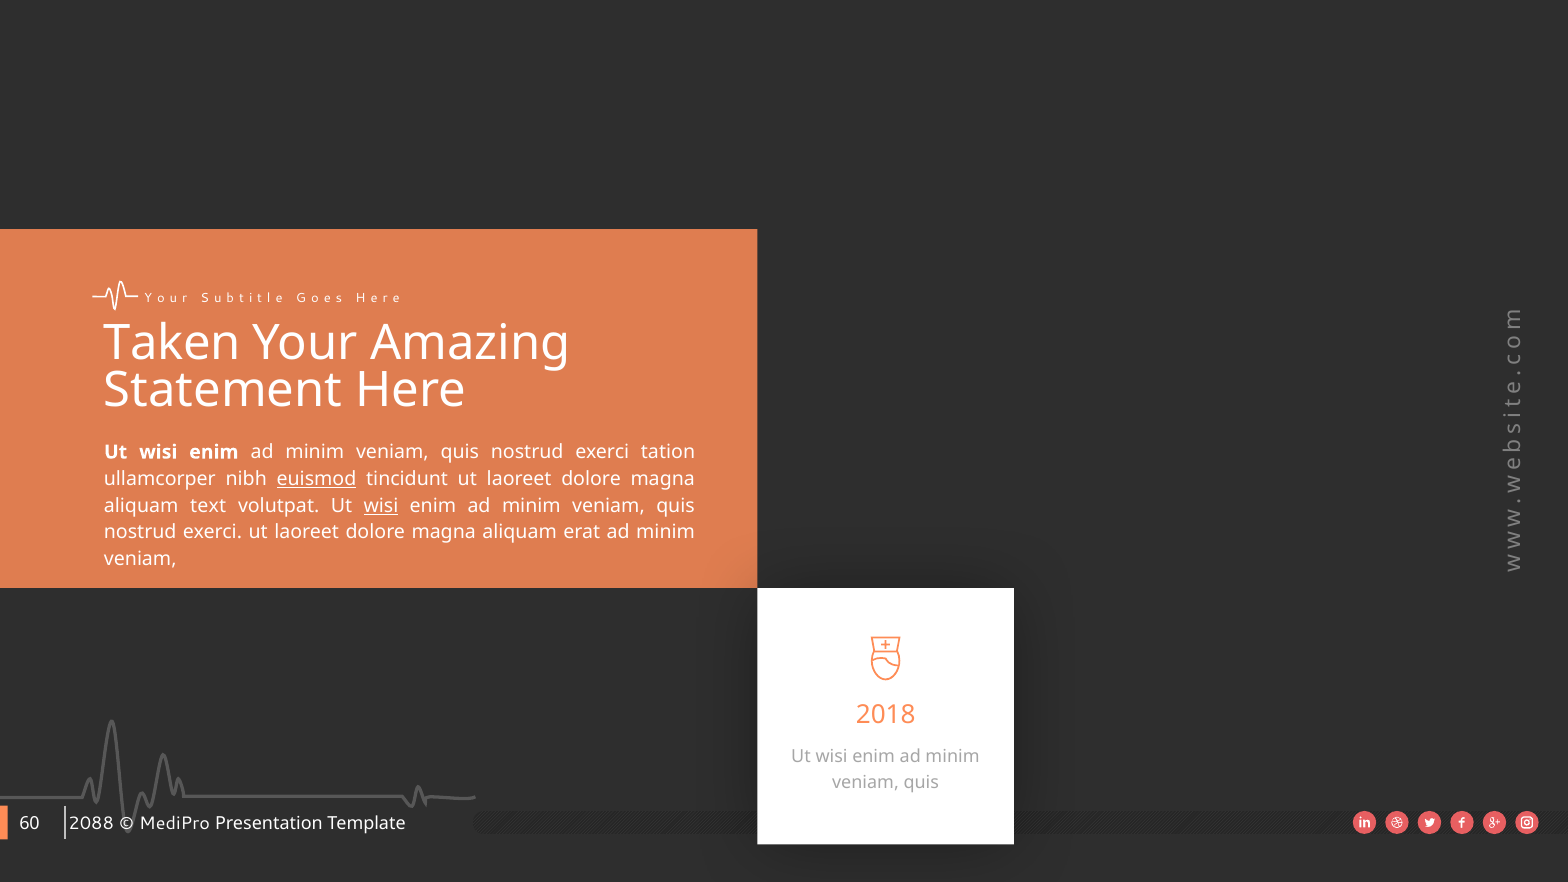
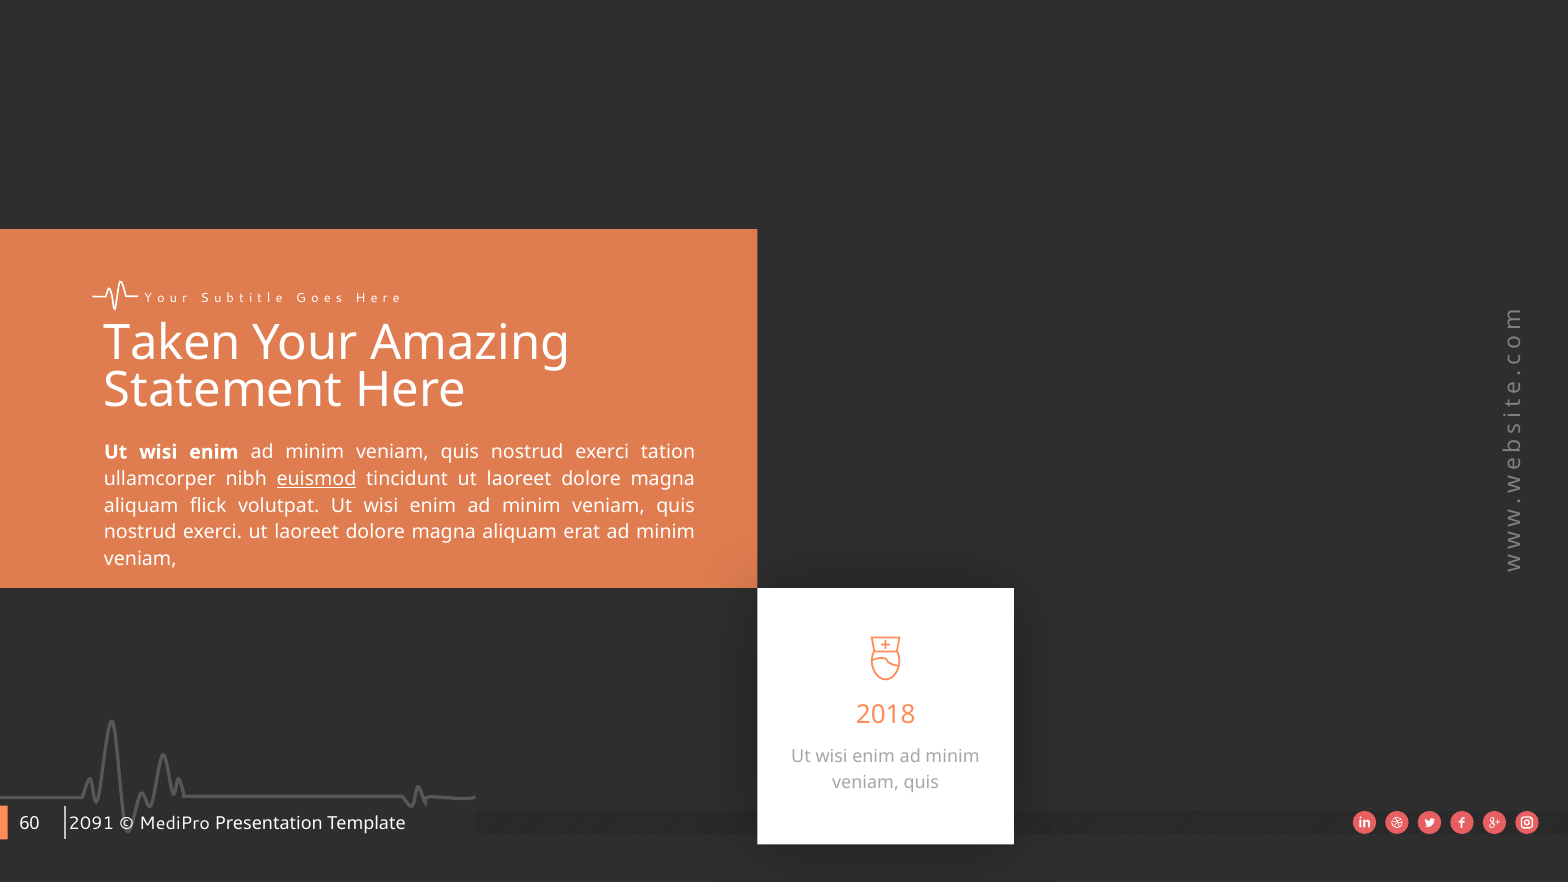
text: text -> flick
wisi at (381, 506) underline: present -> none
2088: 2088 -> 2091
